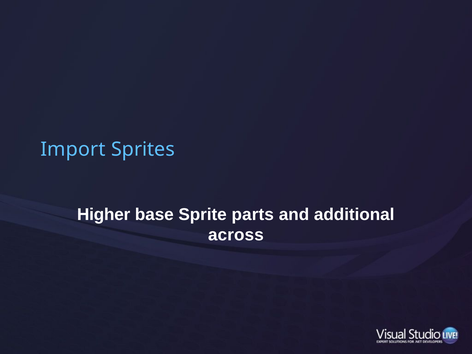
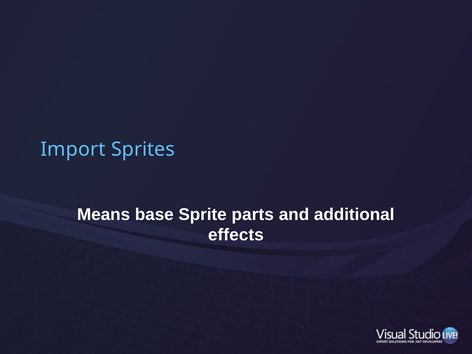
Higher: Higher -> Means
across: across -> effects
